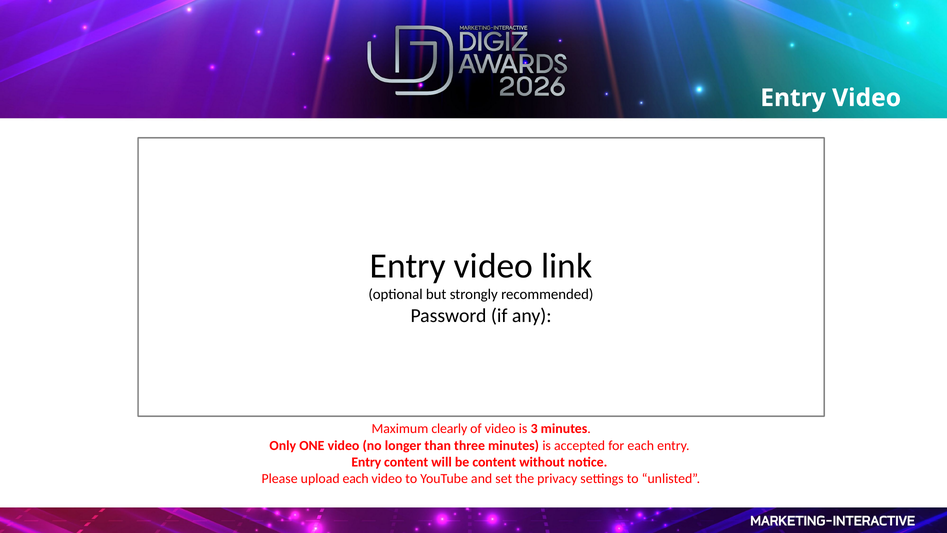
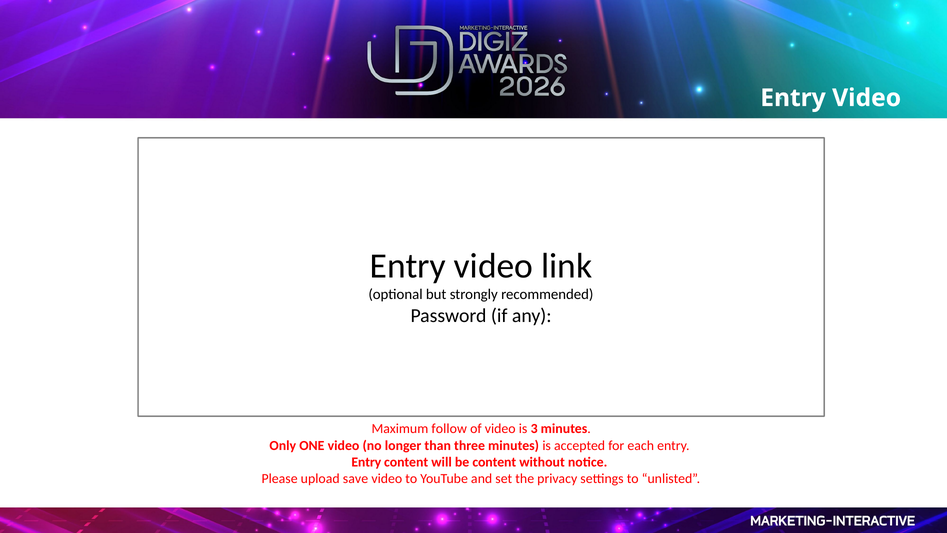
clearly: clearly -> follow
upload each: each -> save
